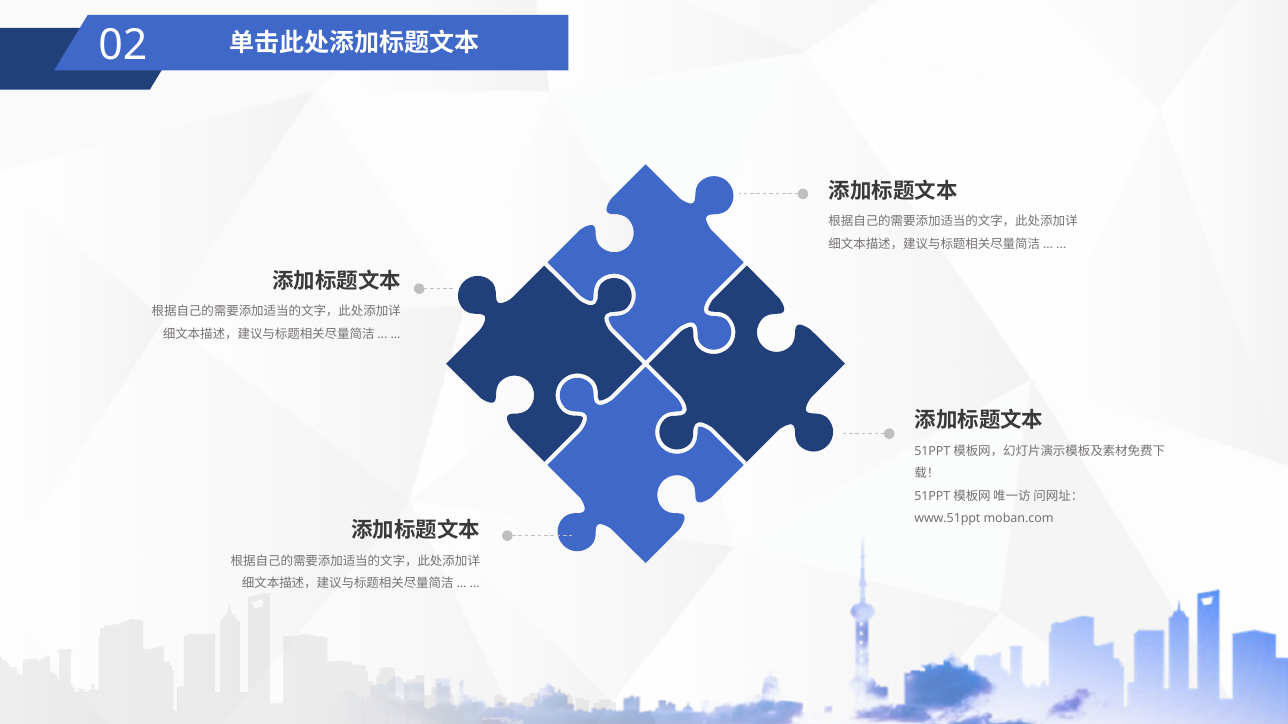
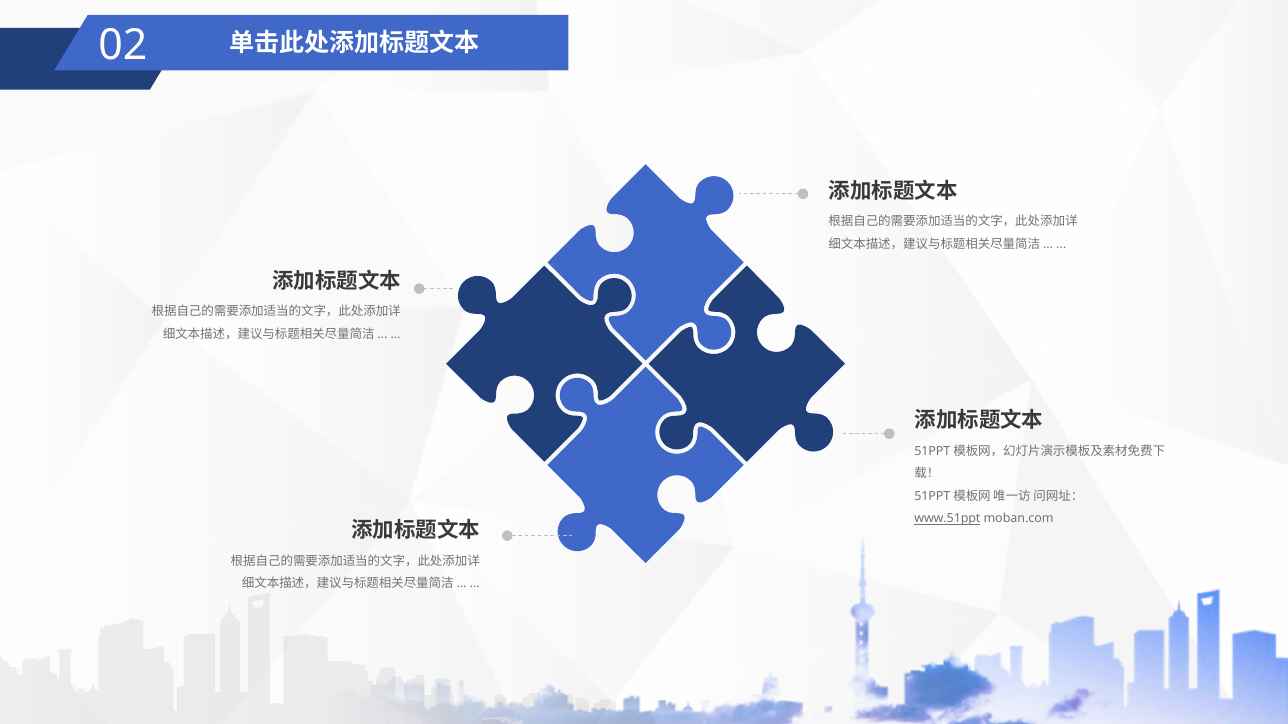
www.51ppt underline: none -> present
